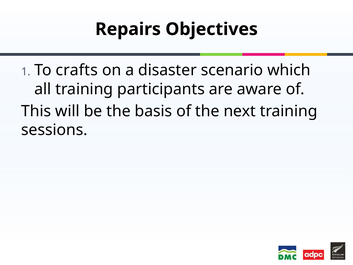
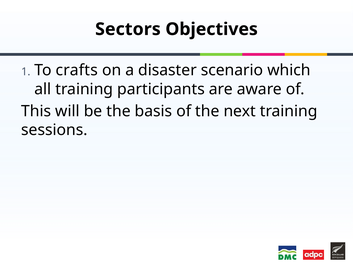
Repairs: Repairs -> Sectors
